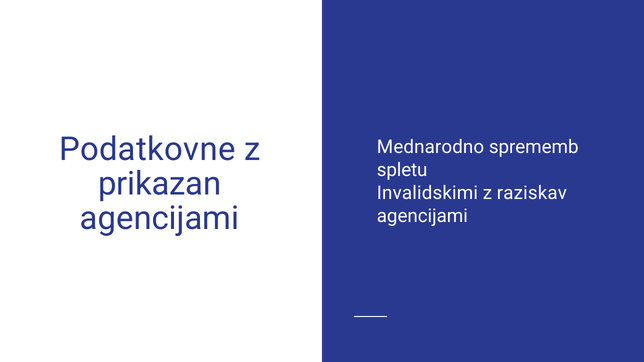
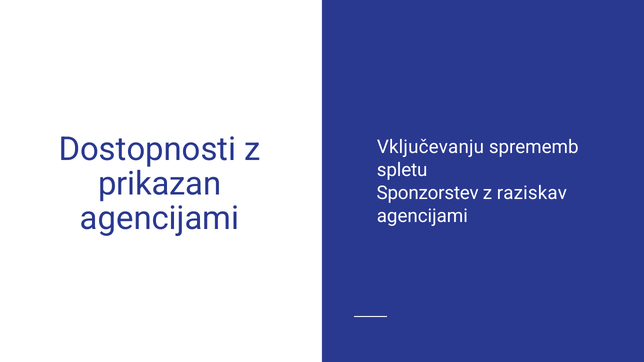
Podatkovne: Podatkovne -> Dostopnosti
Mednarodno: Mednarodno -> Vključevanju
Invalidskimi: Invalidskimi -> Sponzorstev
